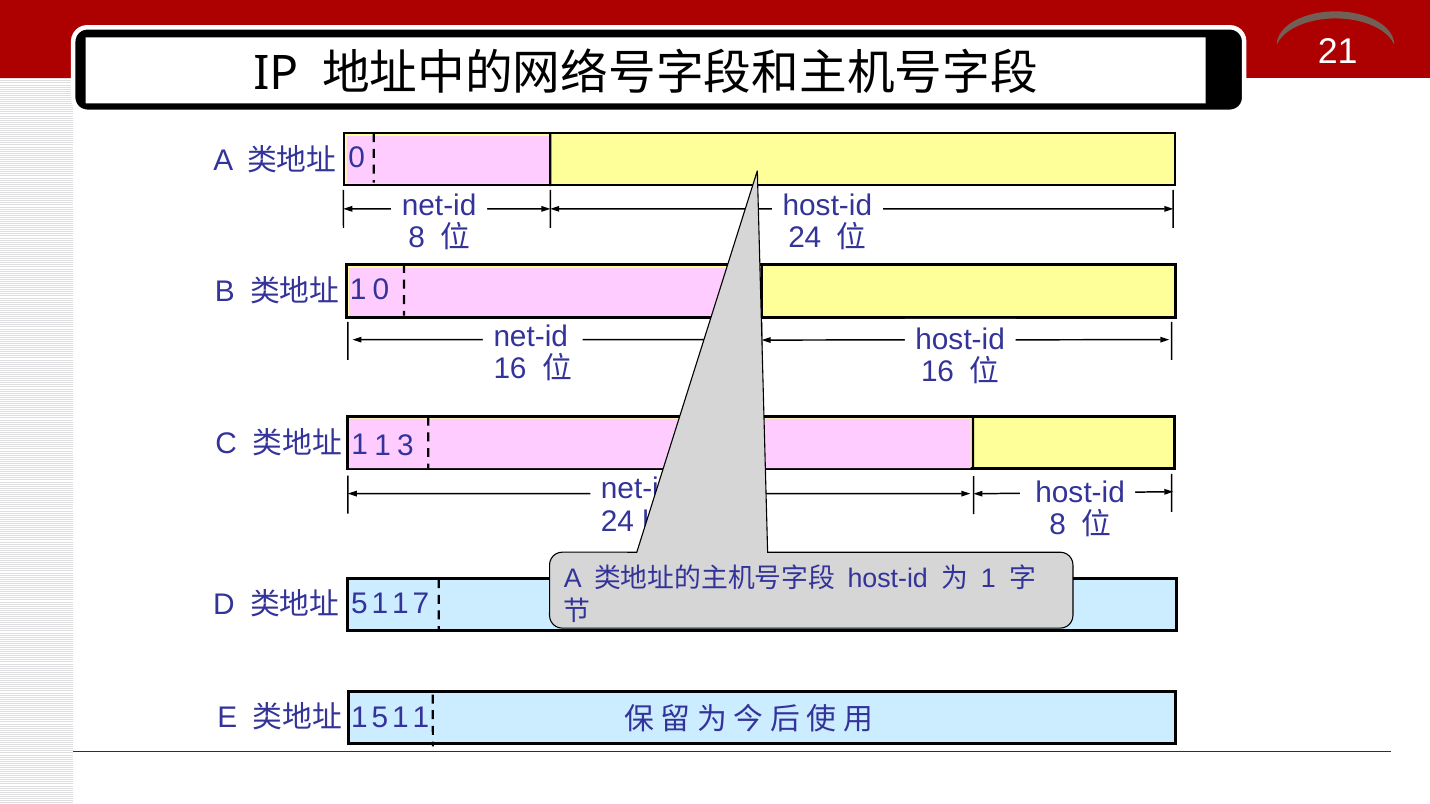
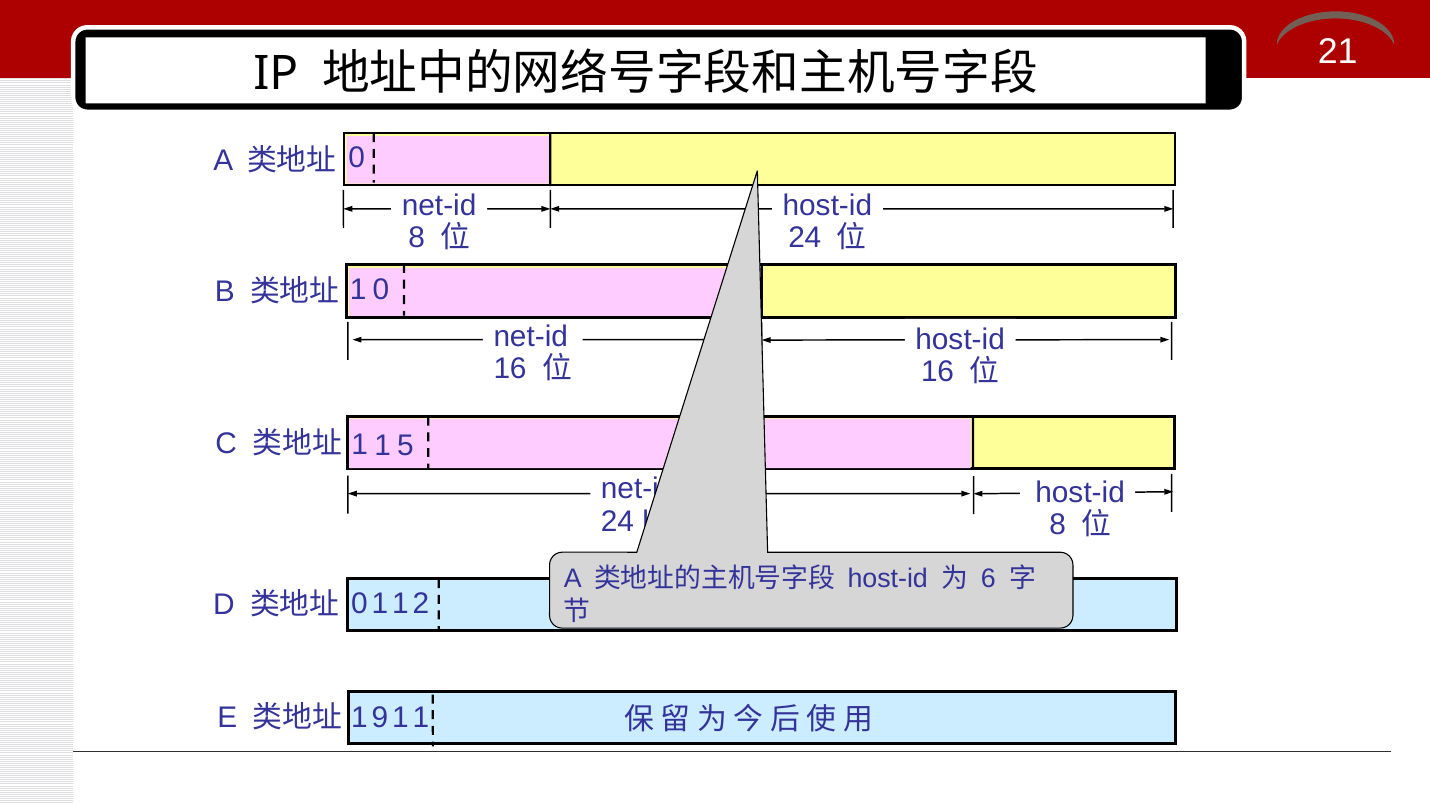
3: 3 -> 5
1 at (988, 579): 1 -> 6
5 at (359, 604): 5 -> 0
7: 7 -> 2
1 5: 5 -> 9
